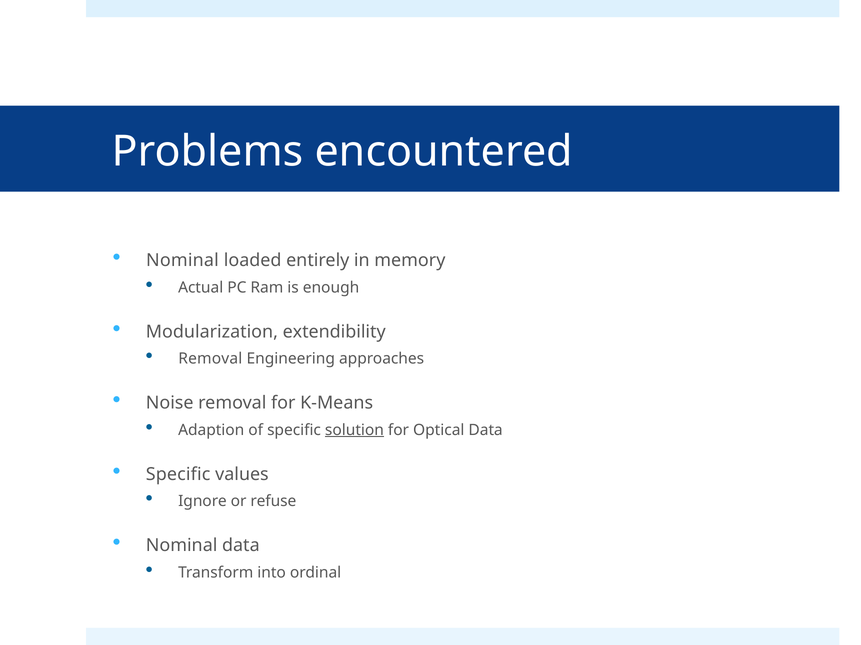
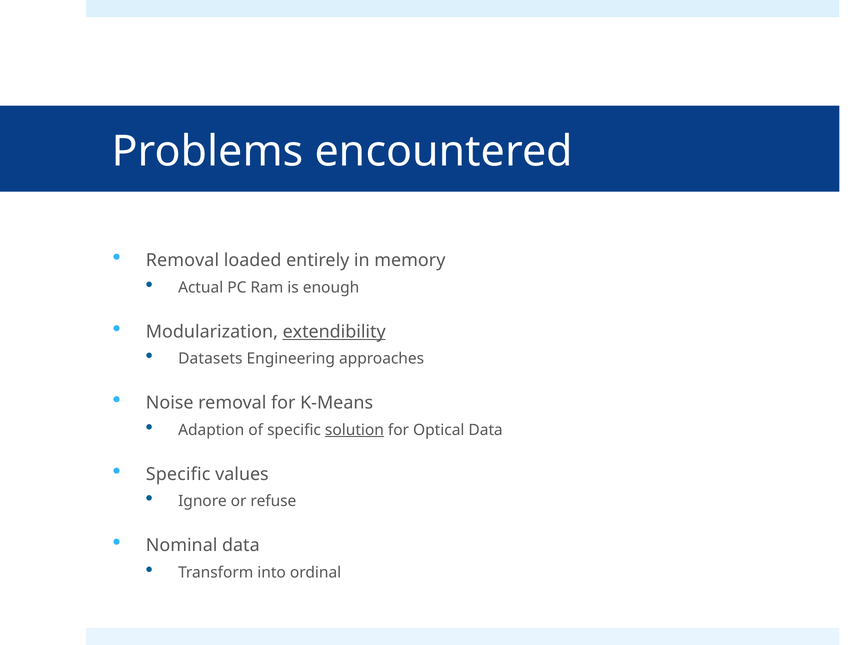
Nominal at (182, 261): Nominal -> Removal
extendibility underline: none -> present
Removal at (210, 359): Removal -> Datasets
